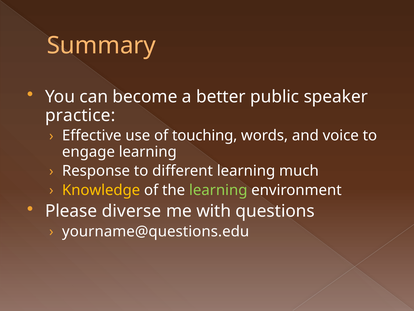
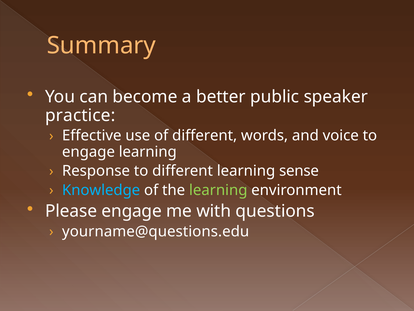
of touching: touching -> different
much: much -> sense
Knowledge colour: yellow -> light blue
Please diverse: diverse -> engage
